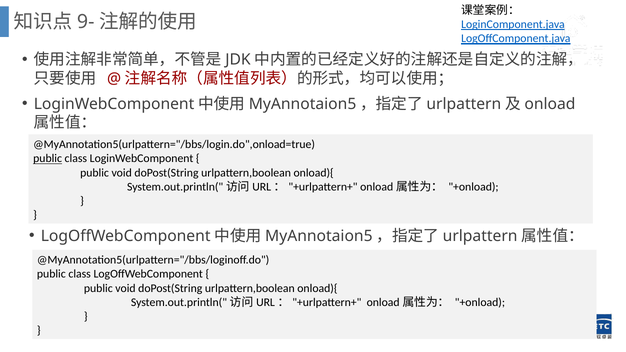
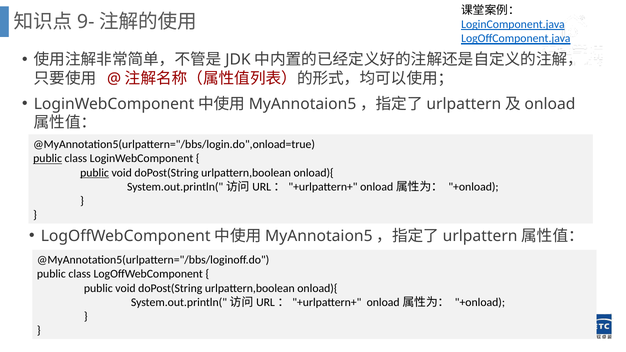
public at (95, 173) underline: none -> present
